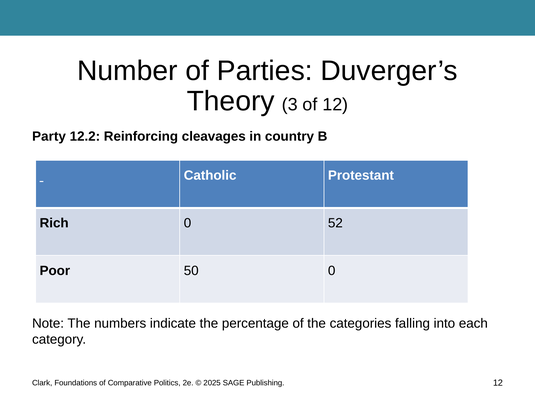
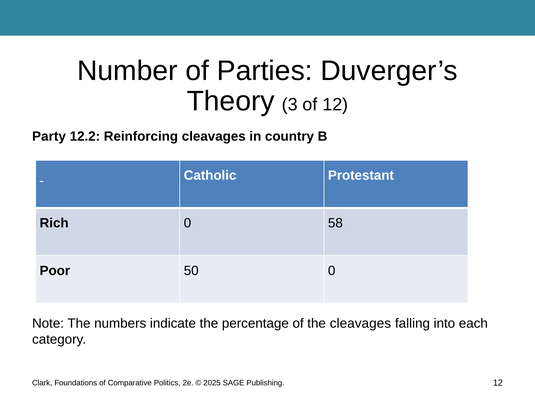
52: 52 -> 58
the categories: categories -> cleavages
